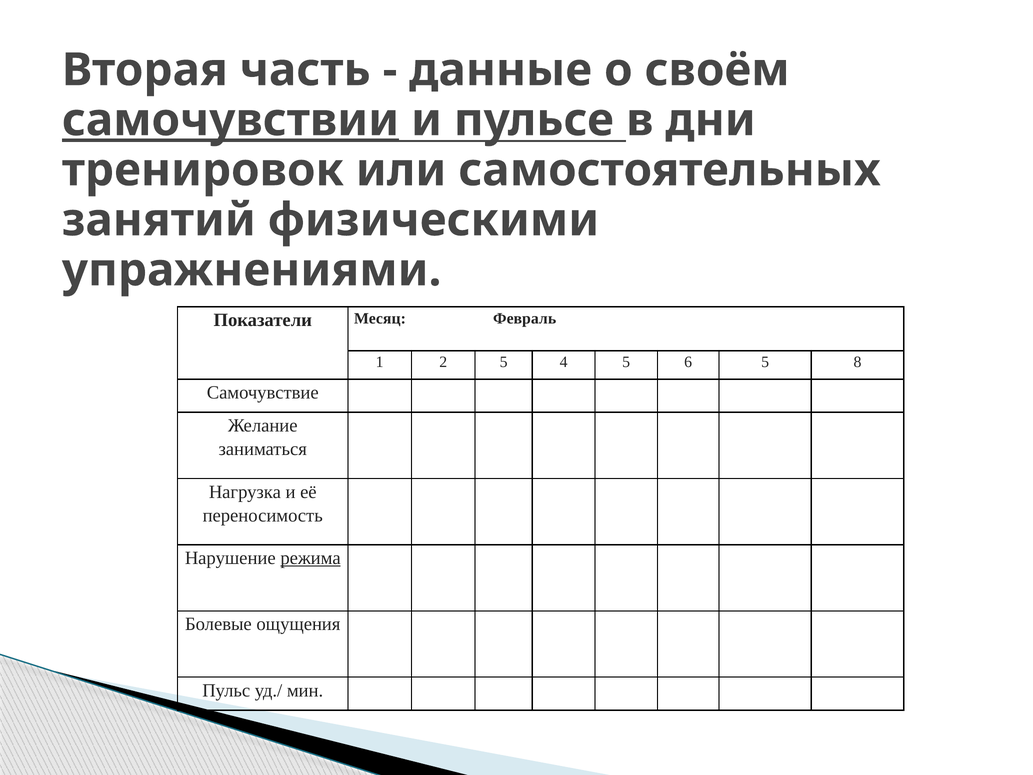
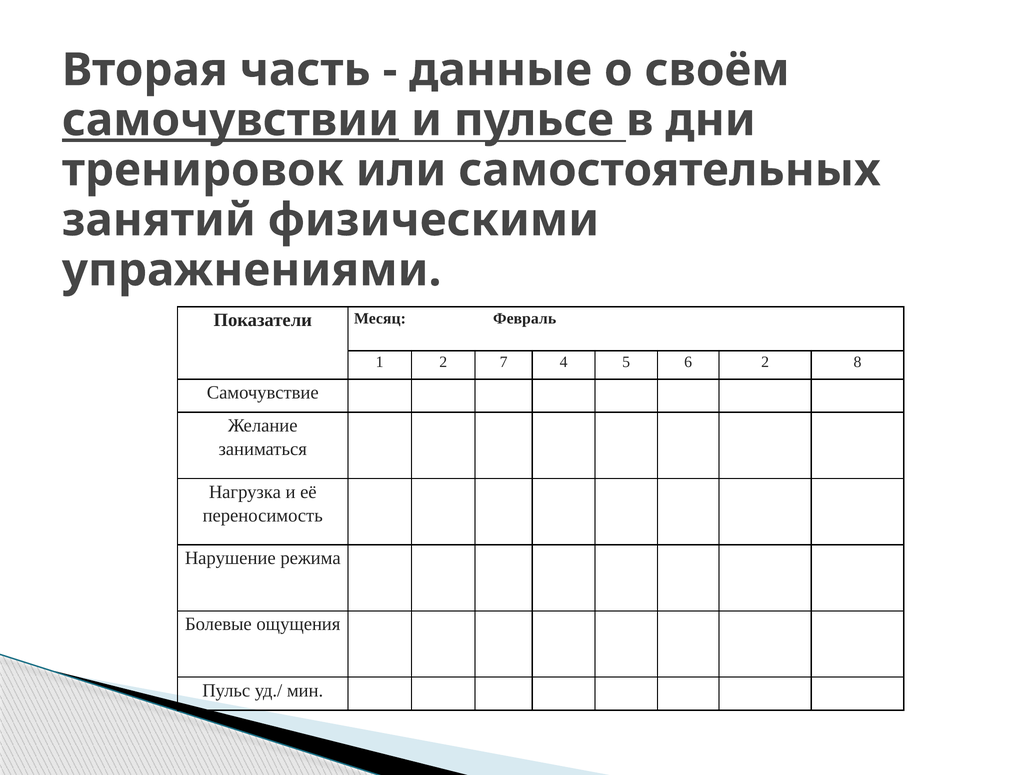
2 5: 5 -> 7
6 5: 5 -> 2
режима underline: present -> none
